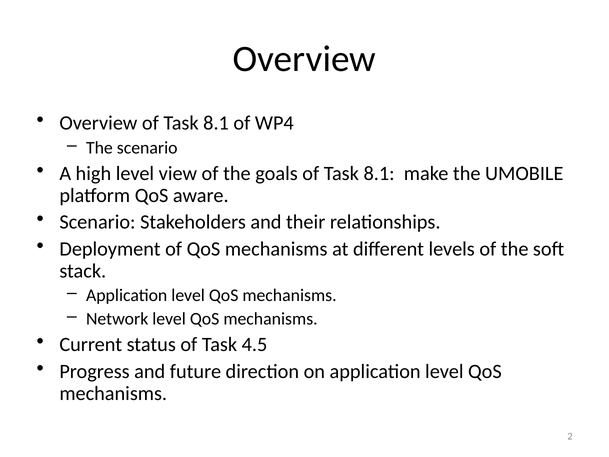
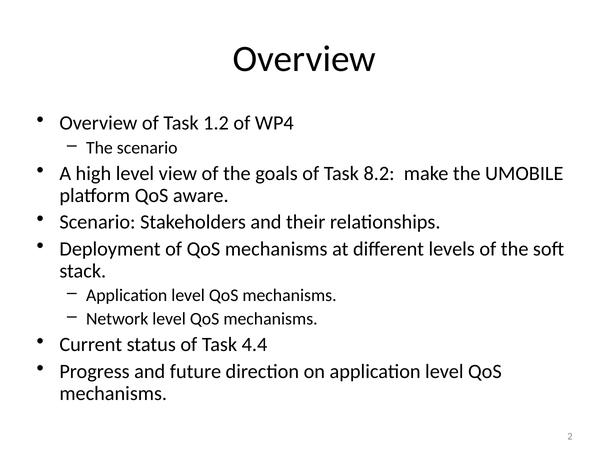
Overview of Task 8.1: 8.1 -> 1.2
goals of Task 8.1: 8.1 -> 8.2
4.5: 4.5 -> 4.4
